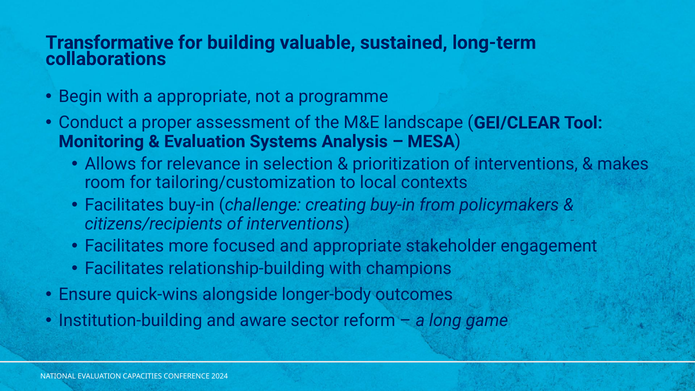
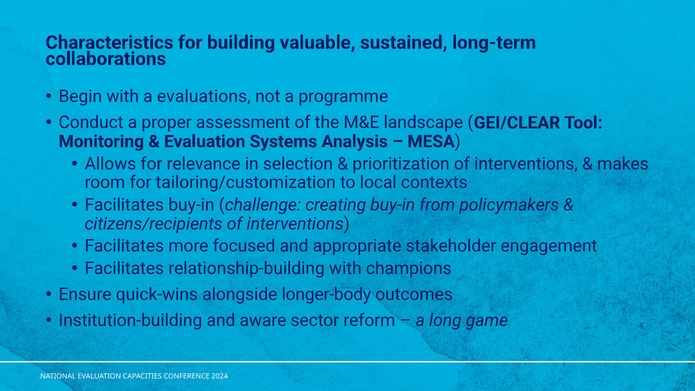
Transformative: Transformative -> Characteristics
a appropriate: appropriate -> evaluations
